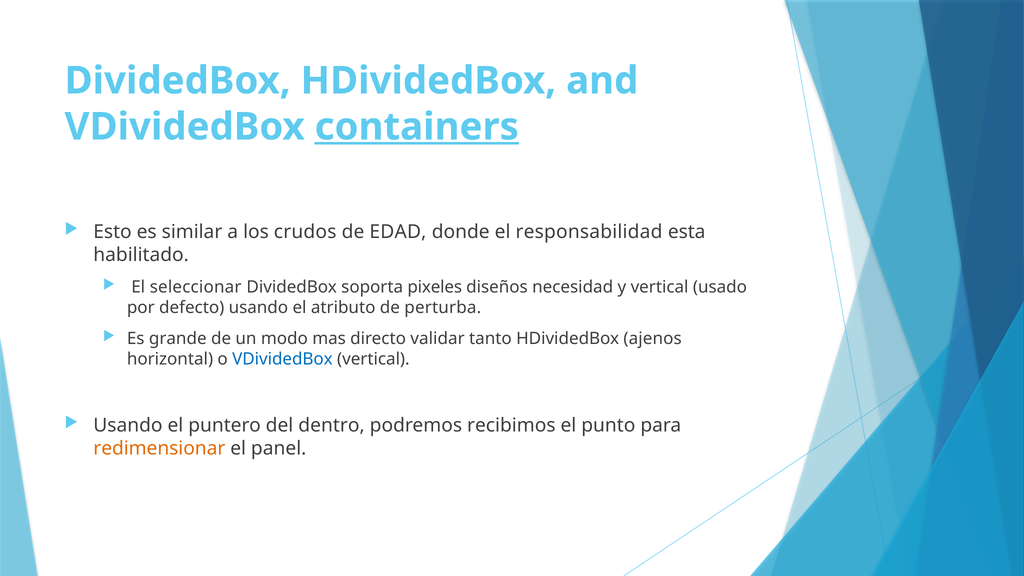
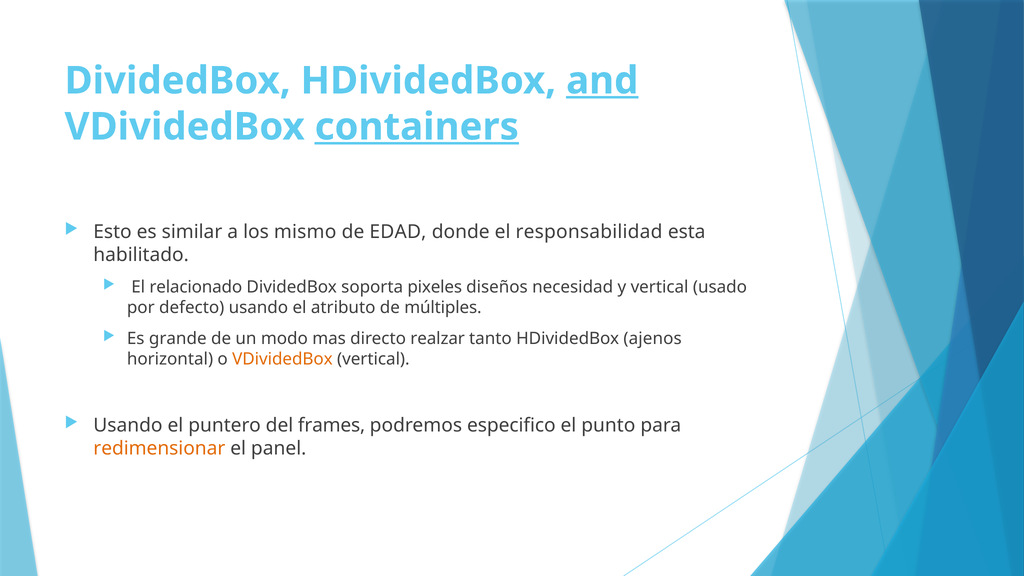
and underline: none -> present
crudos: crudos -> mismo
seleccionar: seleccionar -> relacionado
perturba: perturba -> múltiples
validar: validar -> realzar
VDividedBox at (282, 359) colour: blue -> orange
dentro: dentro -> frames
recibimos: recibimos -> especifico
